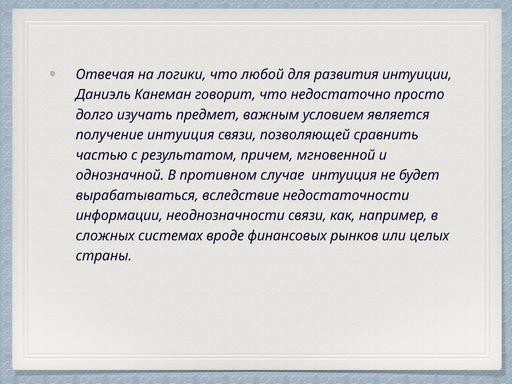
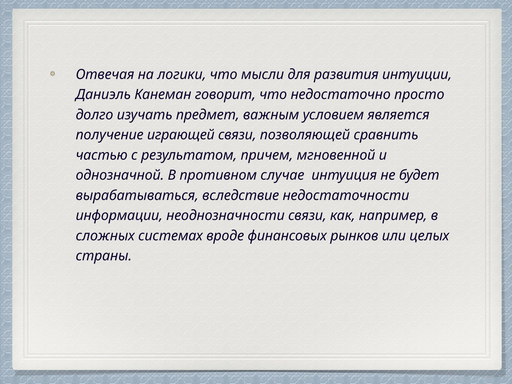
любой: любой -> мысли
получение интуиция: интуиция -> играющей
